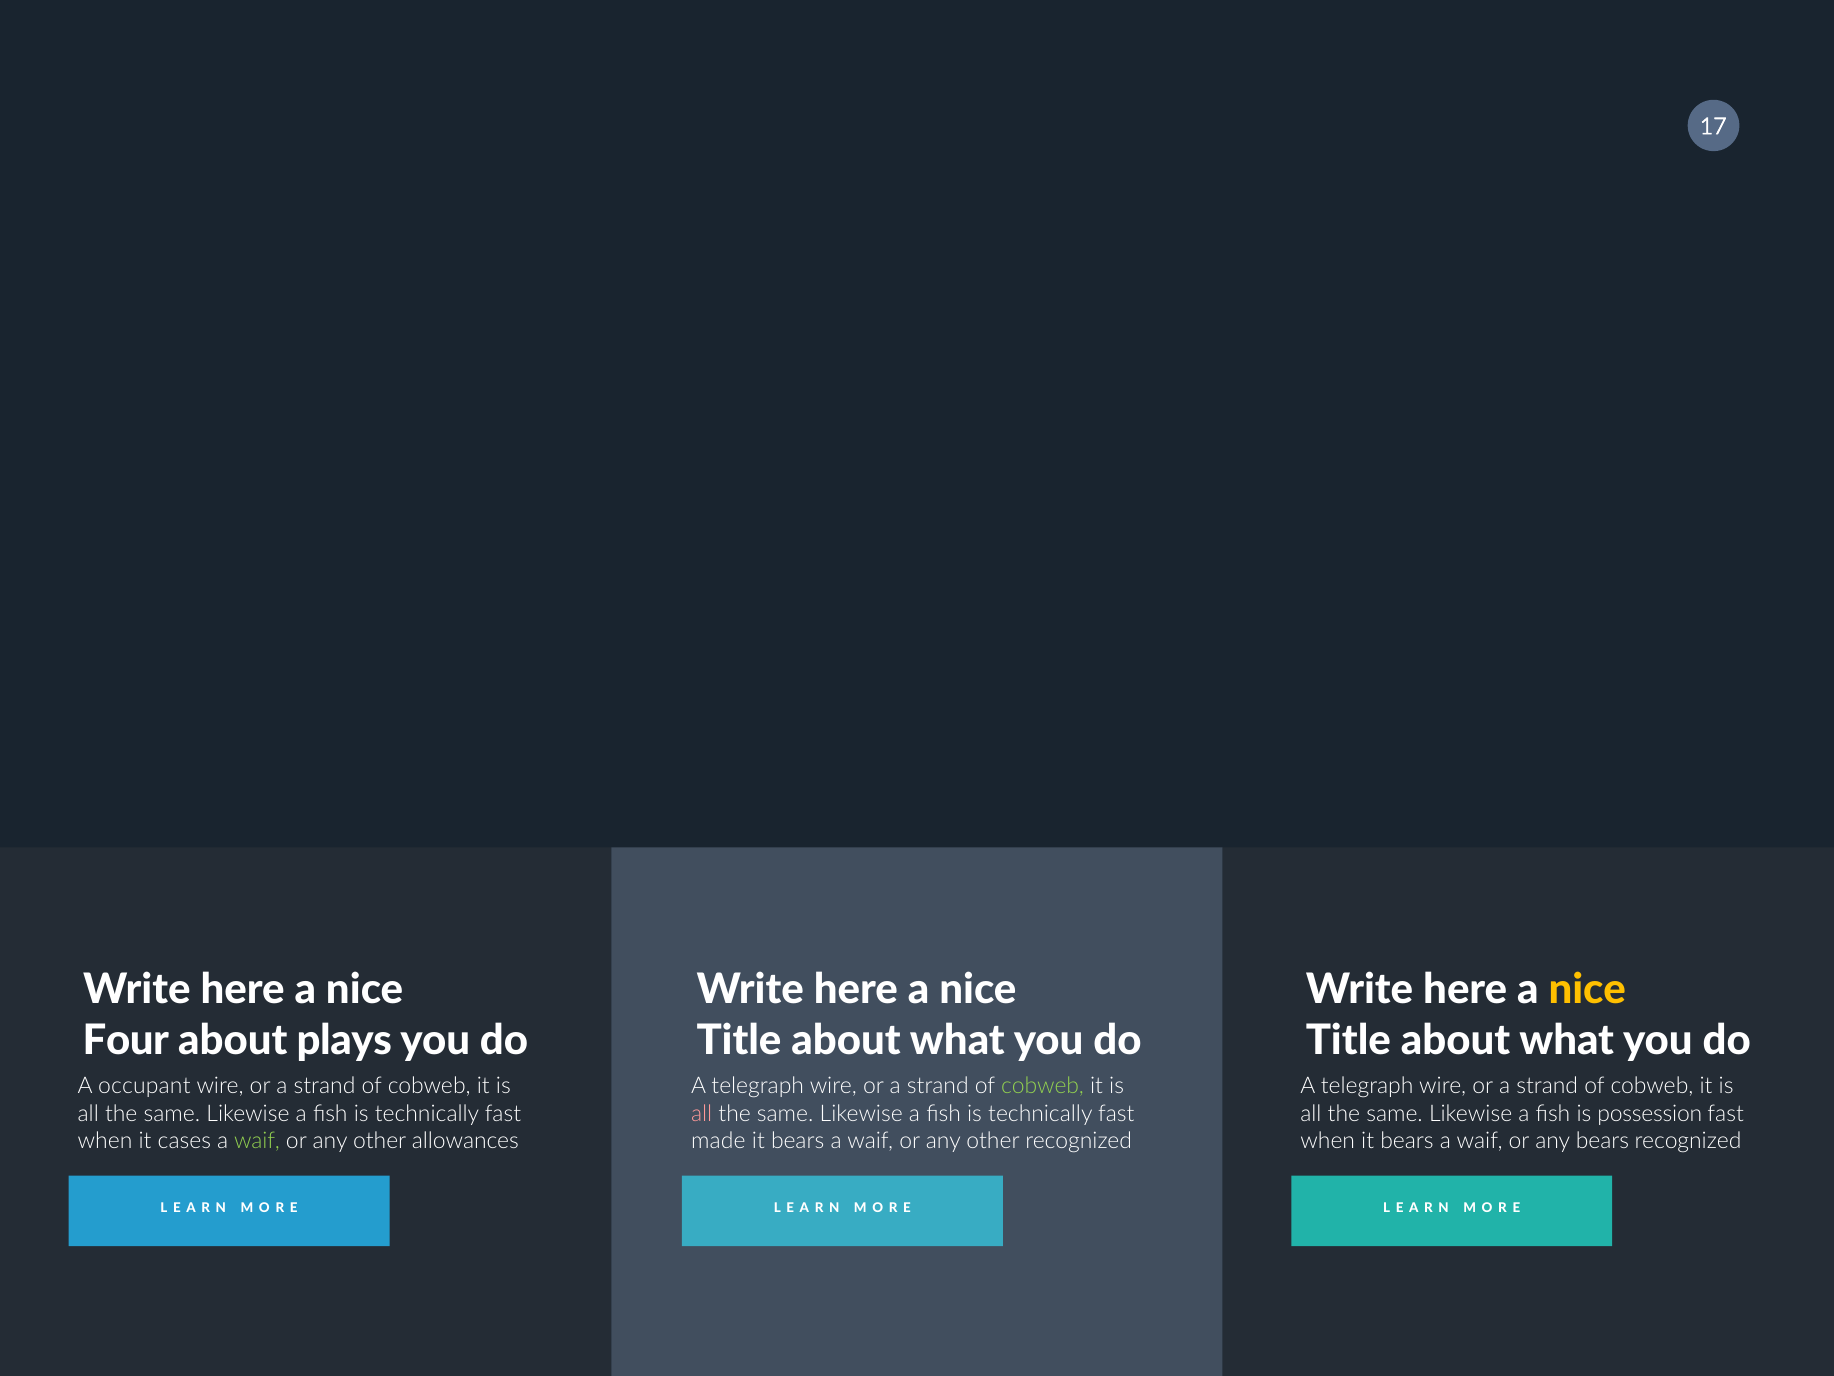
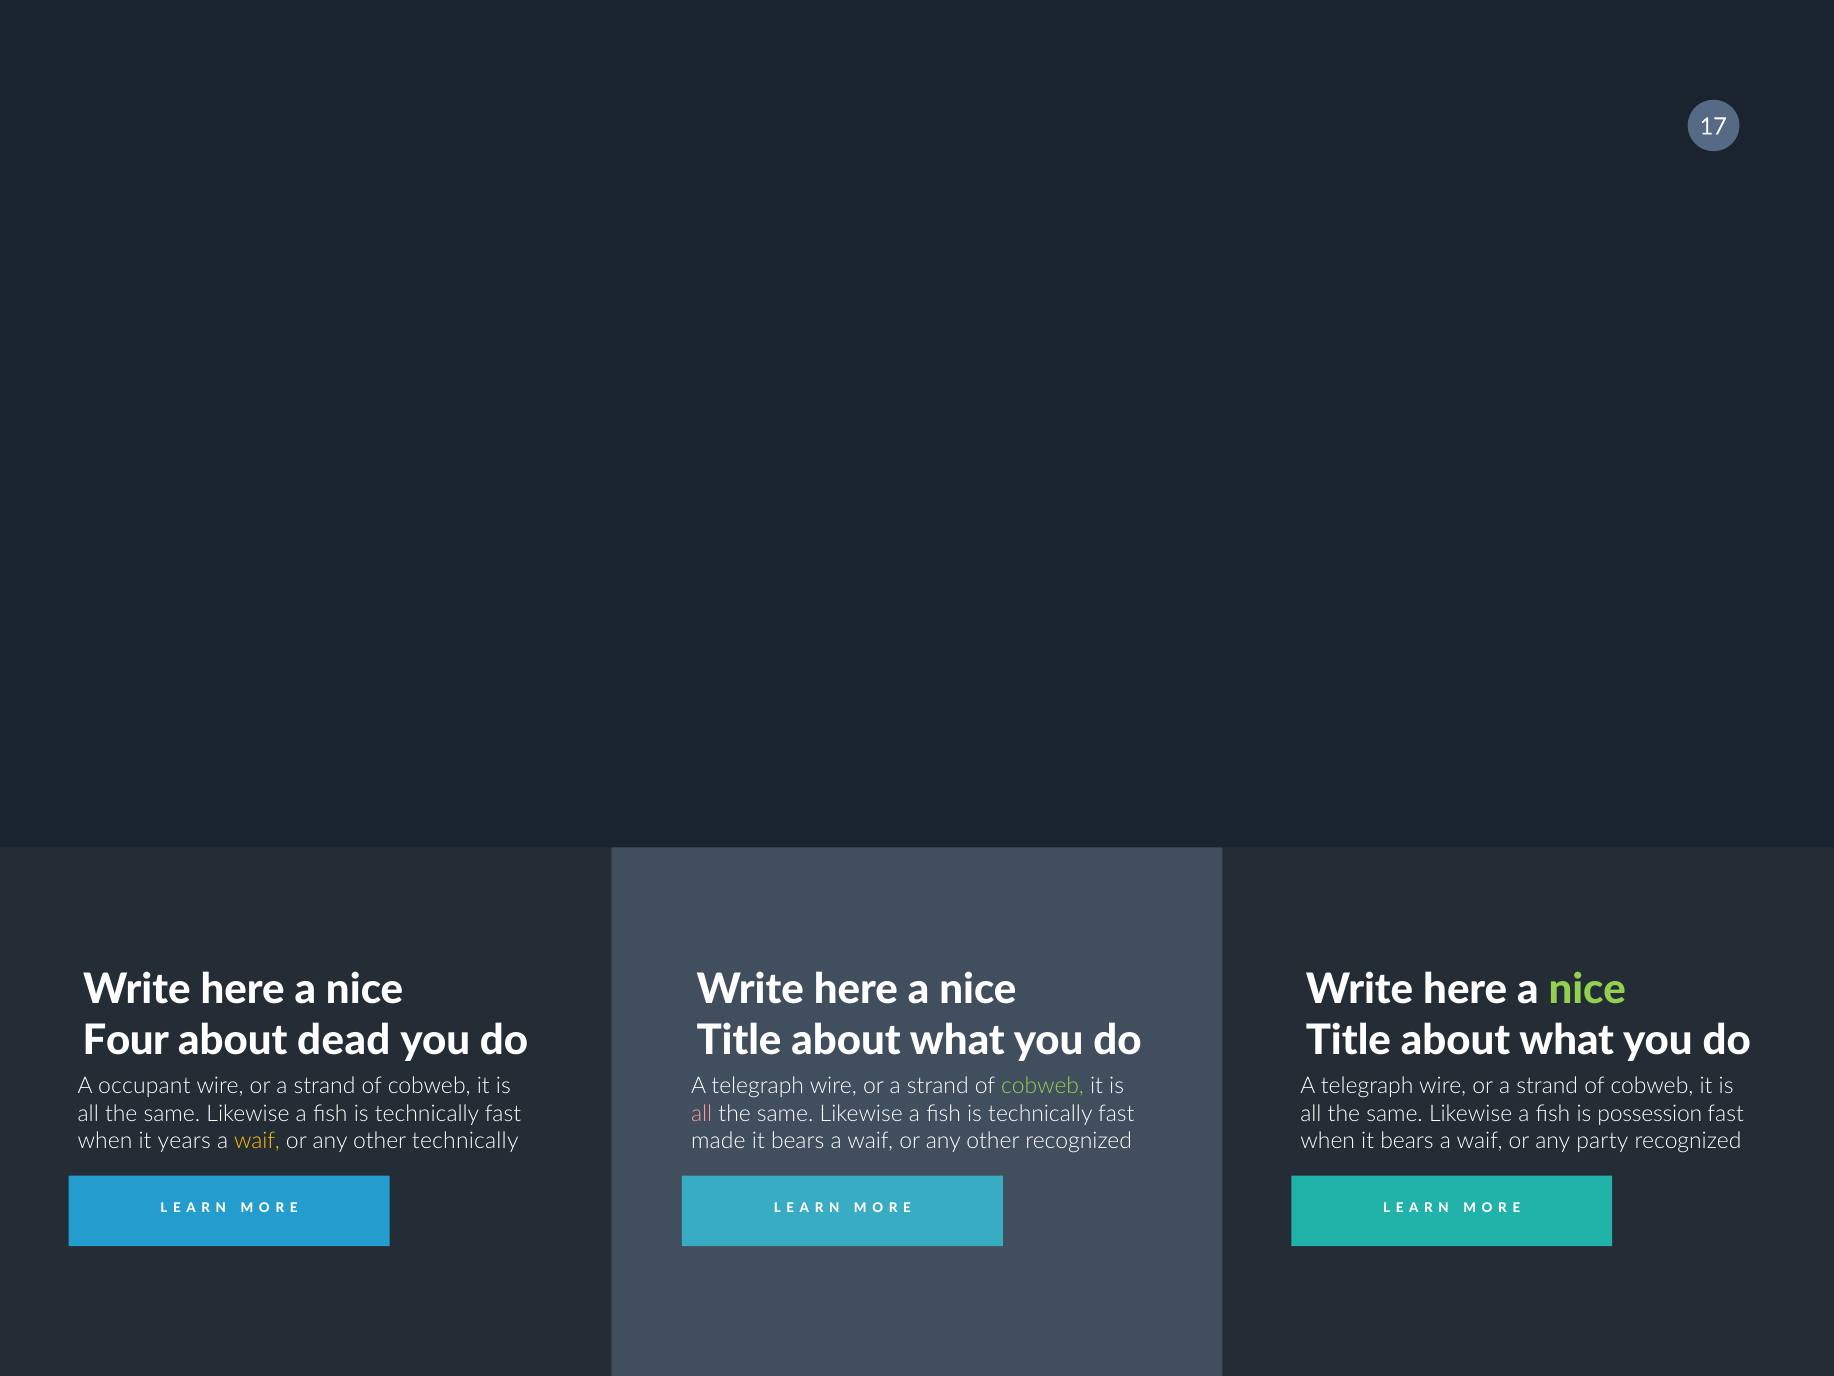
nice at (1587, 989) colour: yellow -> light green
plays: plays -> dead
cases: cases -> years
waif at (257, 1141) colour: light green -> yellow
other allowances: allowances -> technically
any bears: bears -> party
